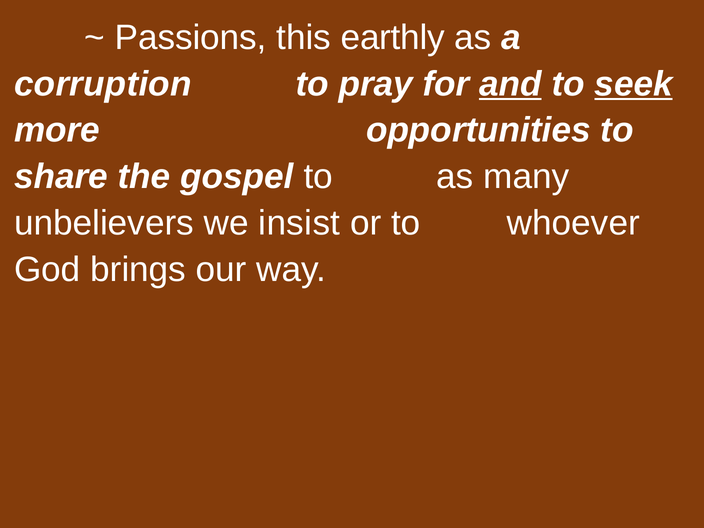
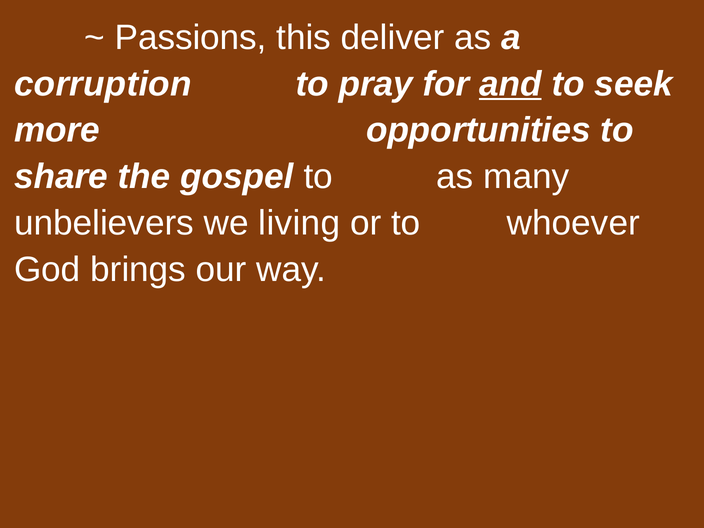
earthly: earthly -> deliver
seek underline: present -> none
insist: insist -> living
